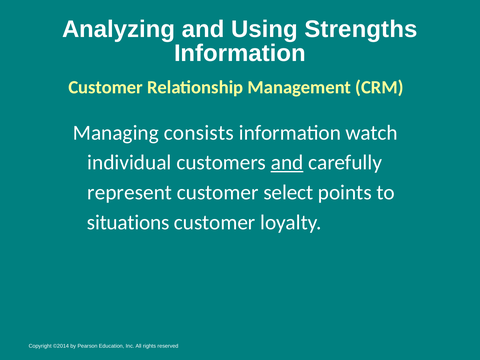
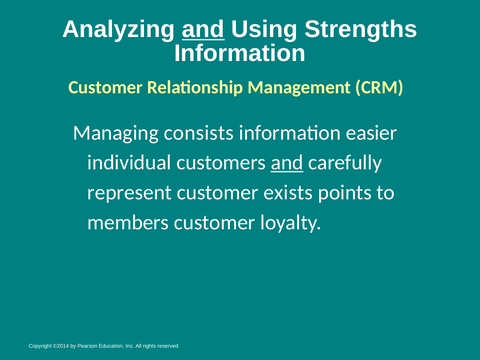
and at (203, 29) underline: none -> present
watch: watch -> easier
select: select -> exists
situations: situations -> members
